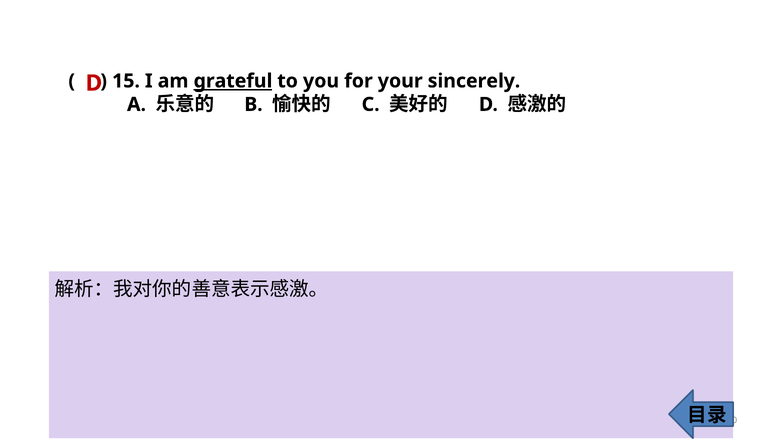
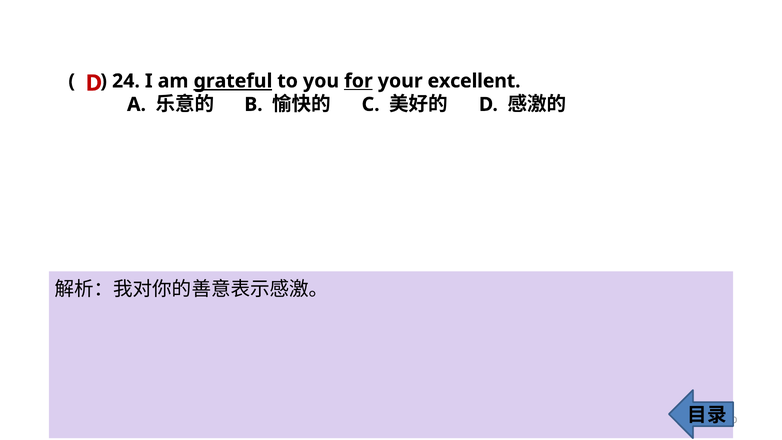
15: 15 -> 24
for underline: none -> present
sincerely: sincerely -> excellent
